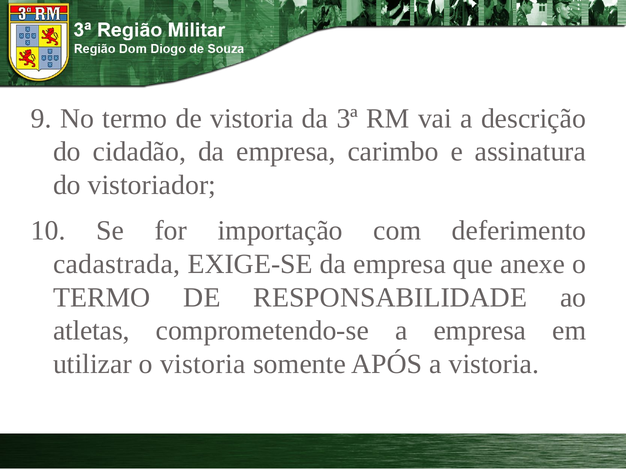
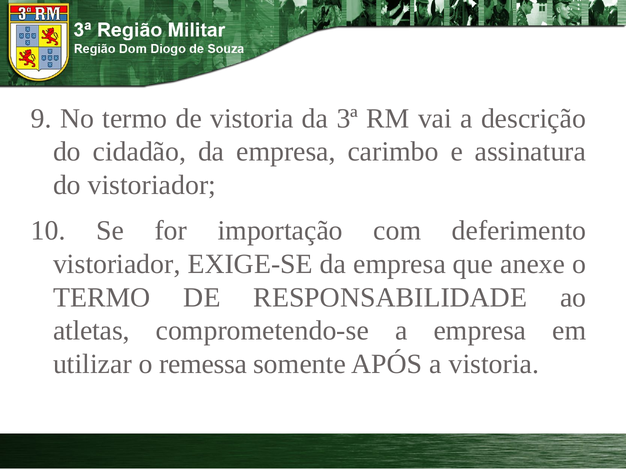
cadastrada at (117, 264): cadastrada -> vistoriador
o vistoria: vistoria -> remessa
